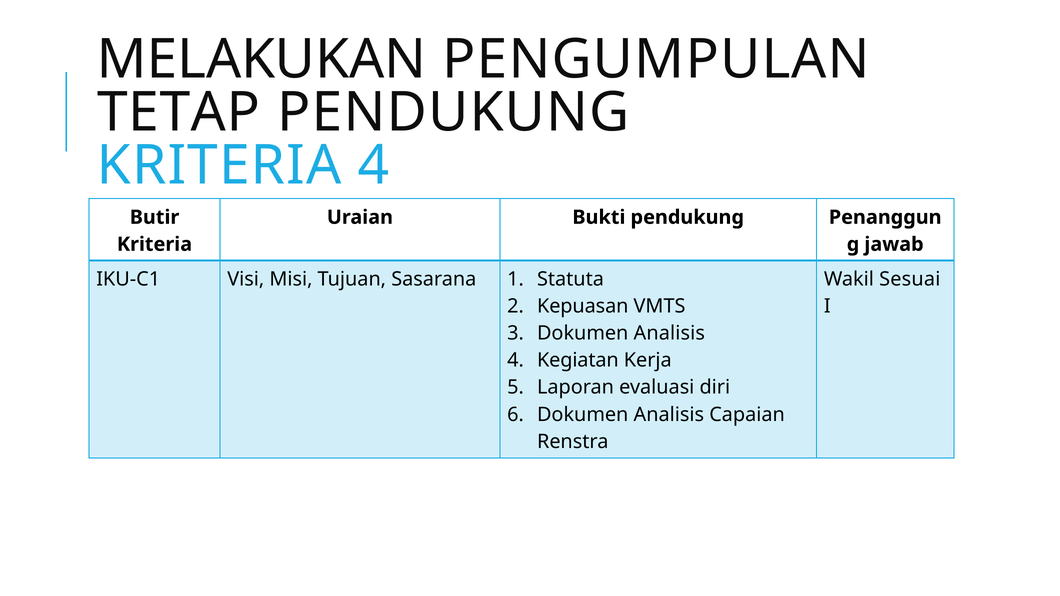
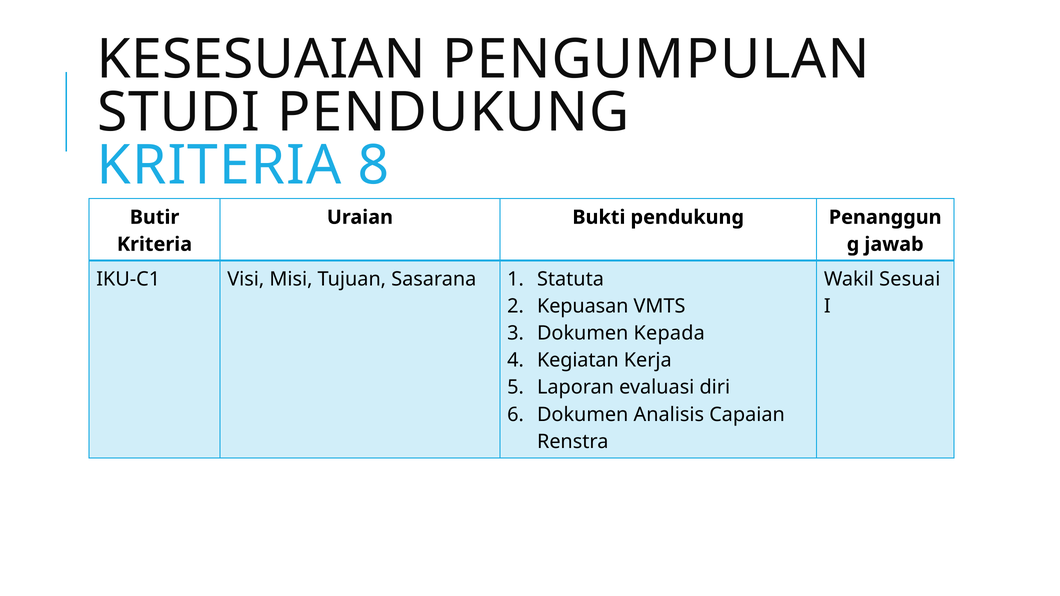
MELAKUKAN: MELAKUKAN -> KESESUAIAN
TETAP: TETAP -> STUDI
KRITERIA 4: 4 -> 8
Analisis at (669, 334): Analisis -> Kepada
